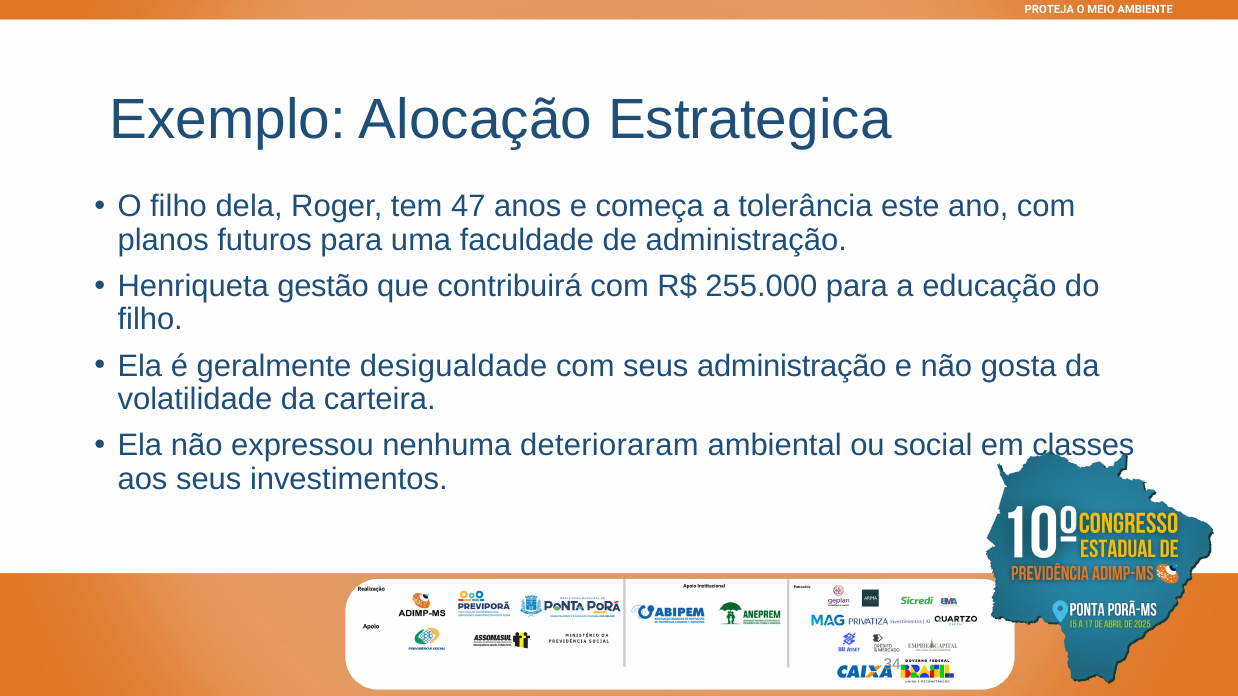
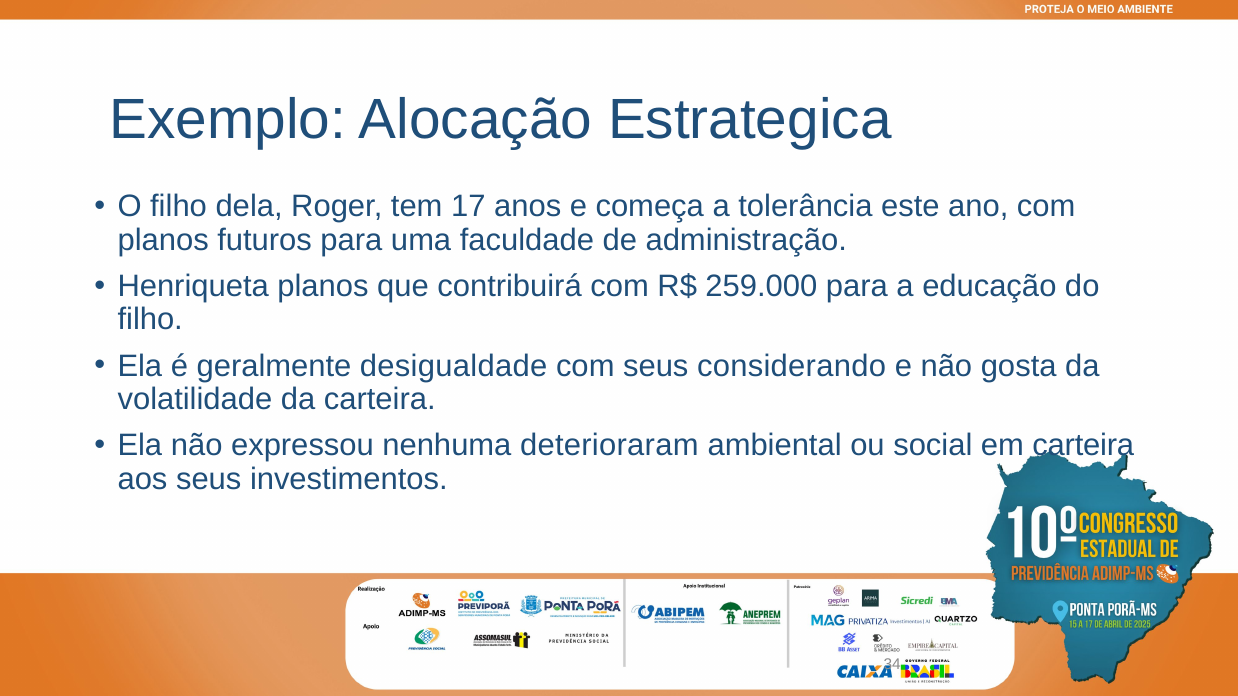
47: 47 -> 17
Henriqueta gestão: gestão -> planos
255.000: 255.000 -> 259.000
seus administração: administração -> considerando
em classes: classes -> carteira
